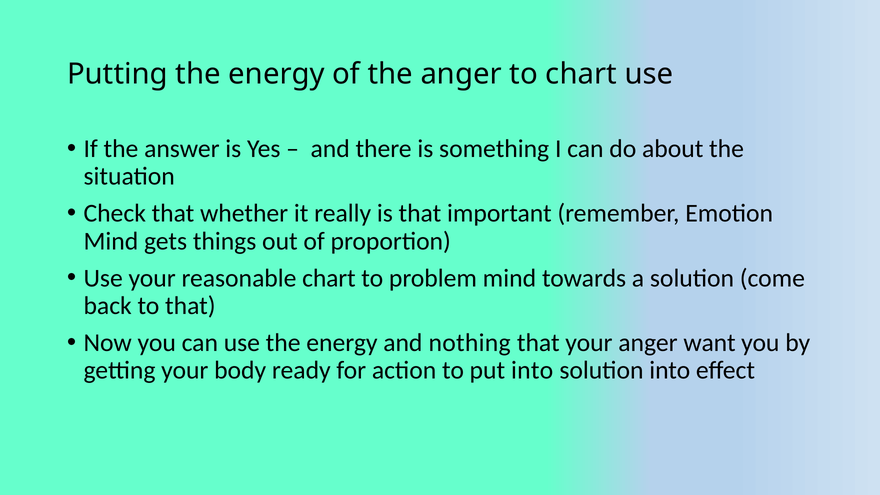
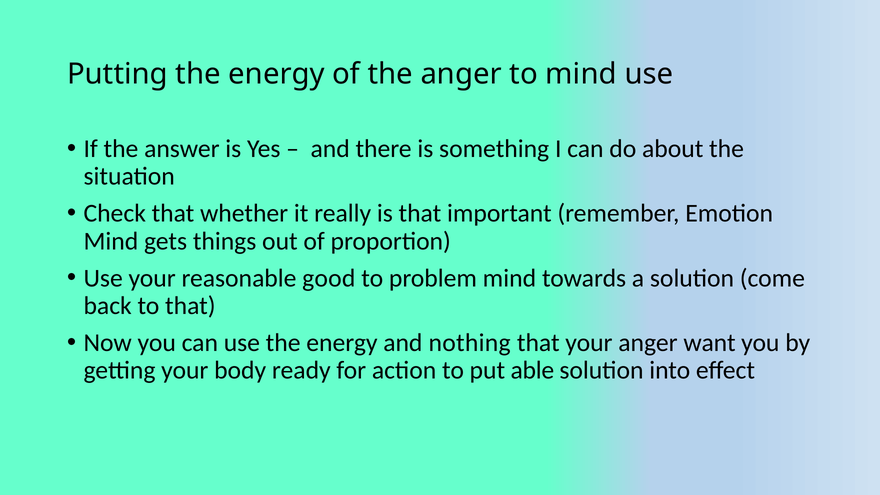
to chart: chart -> mind
reasonable chart: chart -> good
put into: into -> able
